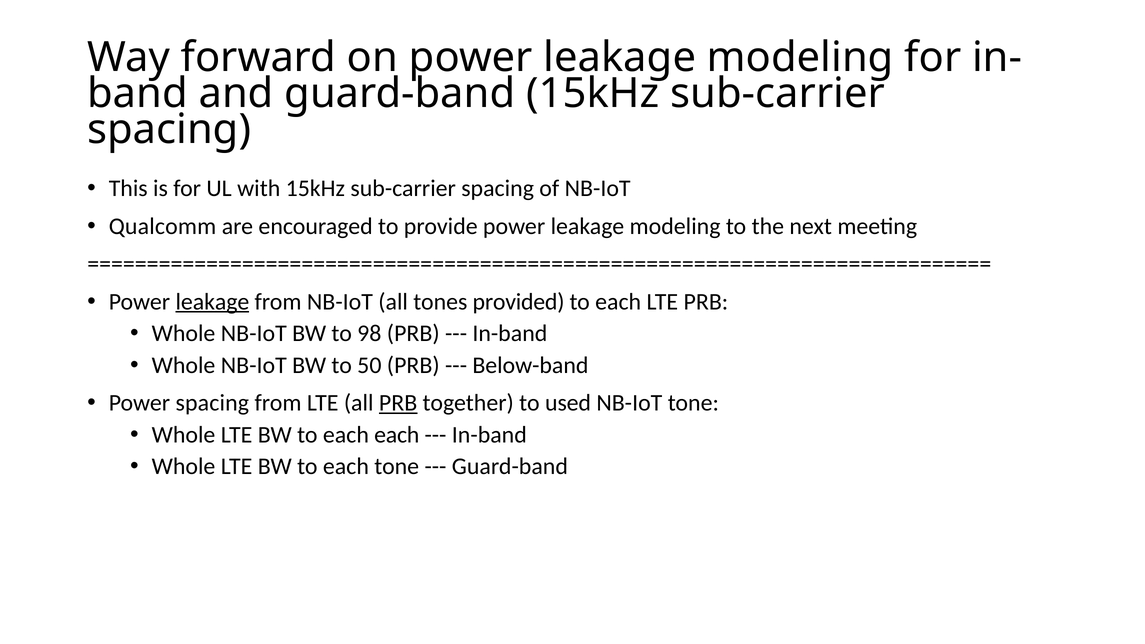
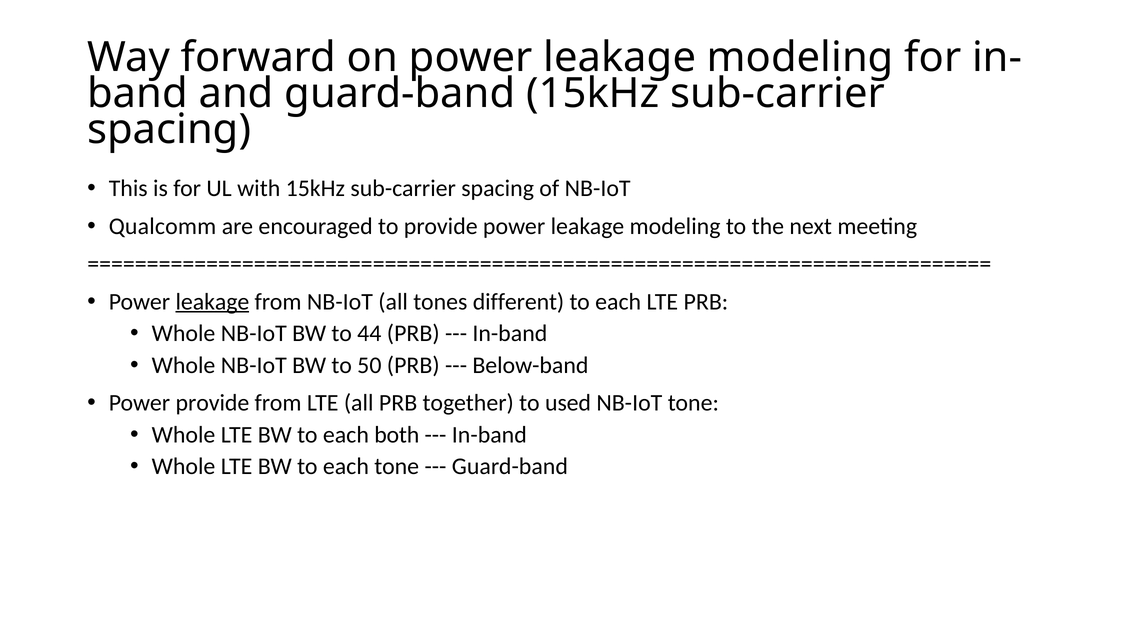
provided: provided -> different
98: 98 -> 44
Power spacing: spacing -> provide
PRB at (398, 403) underline: present -> none
each each: each -> both
